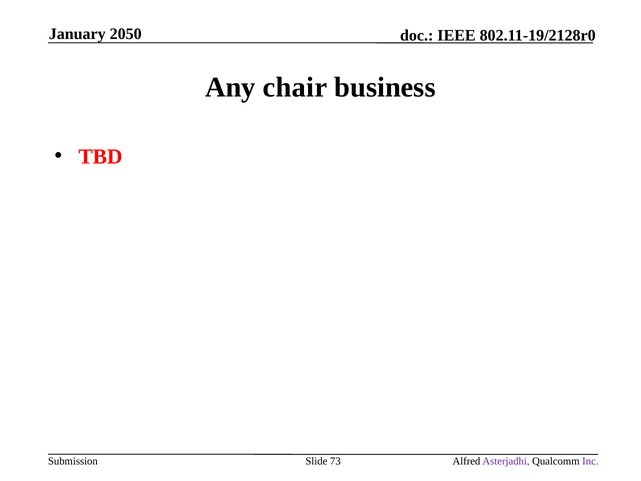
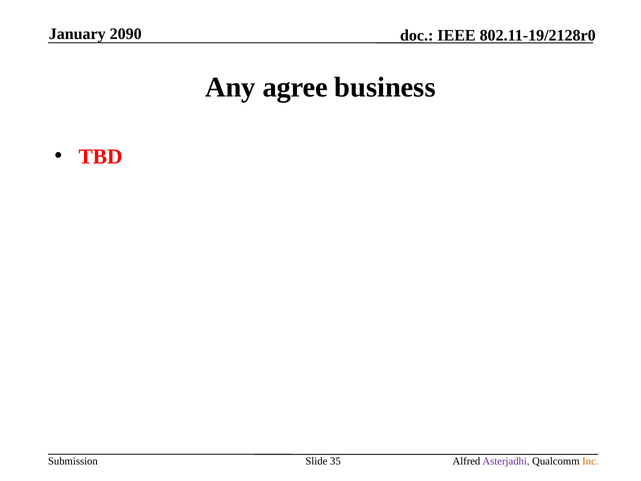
2050: 2050 -> 2090
chair: chair -> agree
73: 73 -> 35
Inc colour: purple -> orange
